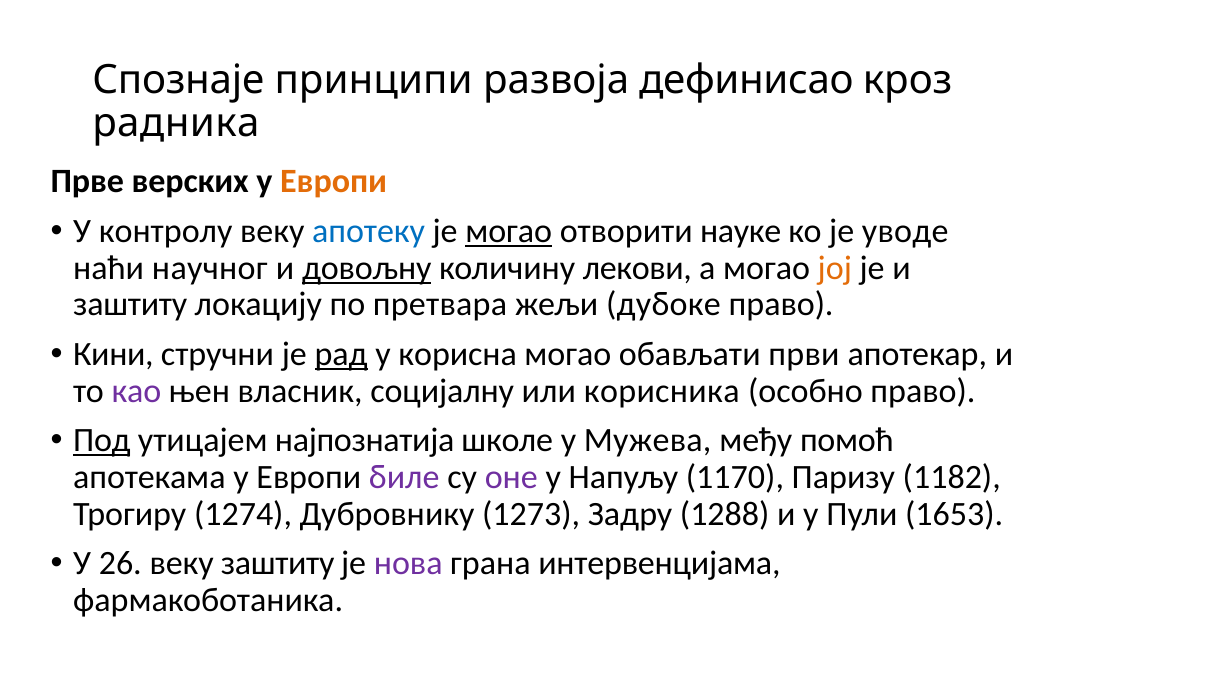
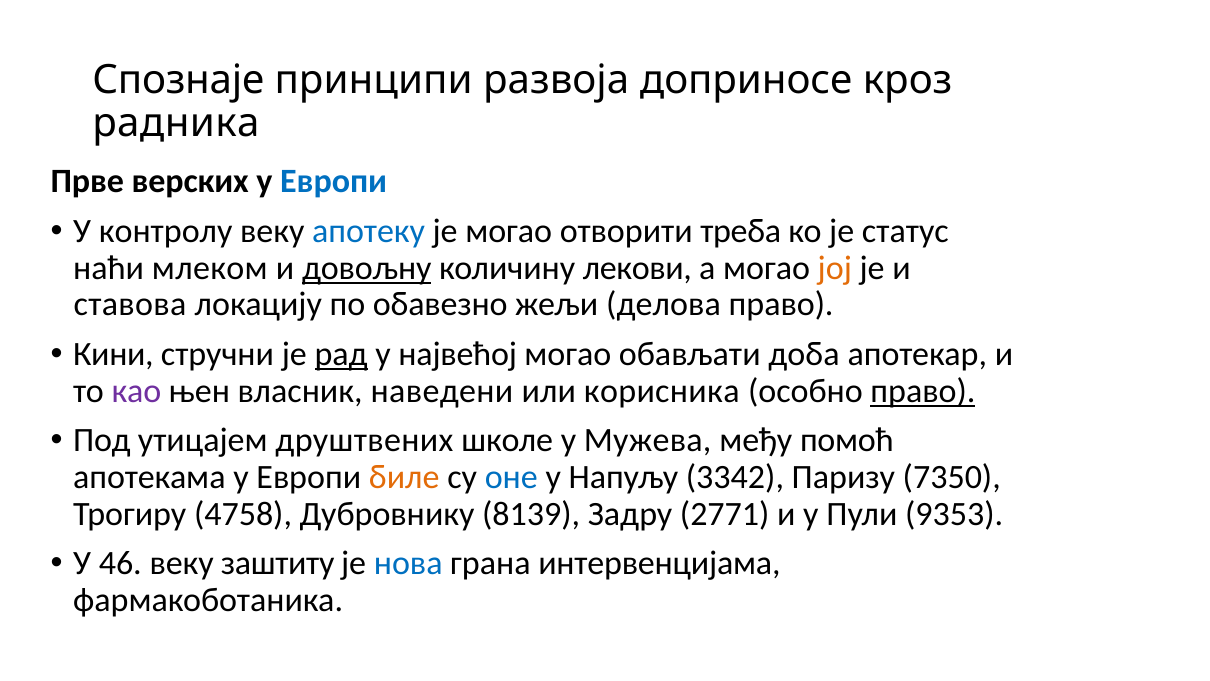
дефинисао: дефинисао -> доприносе
Европи at (334, 182) colour: orange -> blue
могао at (509, 231) underline: present -> none
науке: науке -> треба
уводе: уводе -> статус
научног: научног -> млеком
заштиту at (130, 305): заштиту -> ставова
претвара: претвара -> обавезно
дубоке: дубоке -> делова
корисна: корисна -> највећој
први: први -> доба
социјалну: социјалну -> наведени
право at (923, 391) underline: none -> present
Под underline: present -> none
најпознатија: најпознатија -> друштвених
биле colour: purple -> orange
оне colour: purple -> blue
1170: 1170 -> 3342
1182: 1182 -> 7350
1274: 1274 -> 4758
1273: 1273 -> 8139
1288: 1288 -> 2771
1653: 1653 -> 9353
26: 26 -> 46
нова colour: purple -> blue
